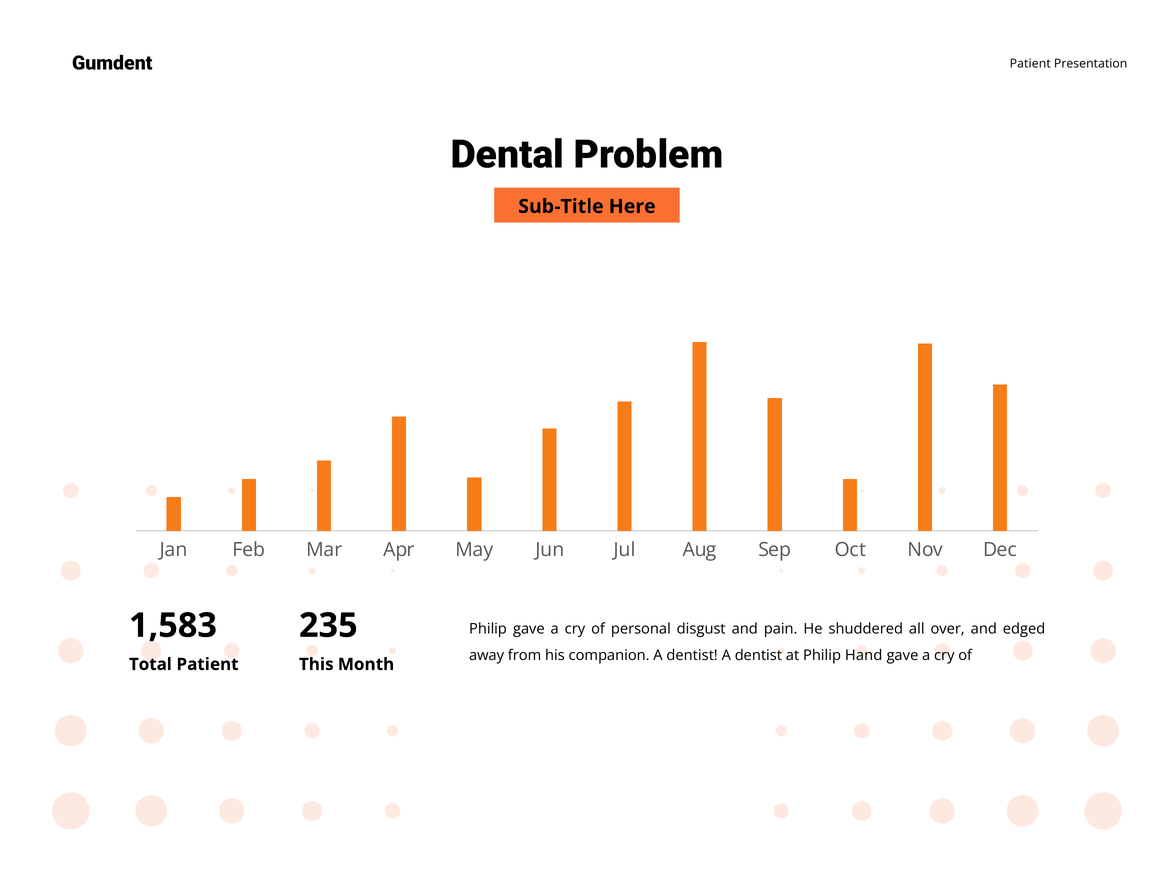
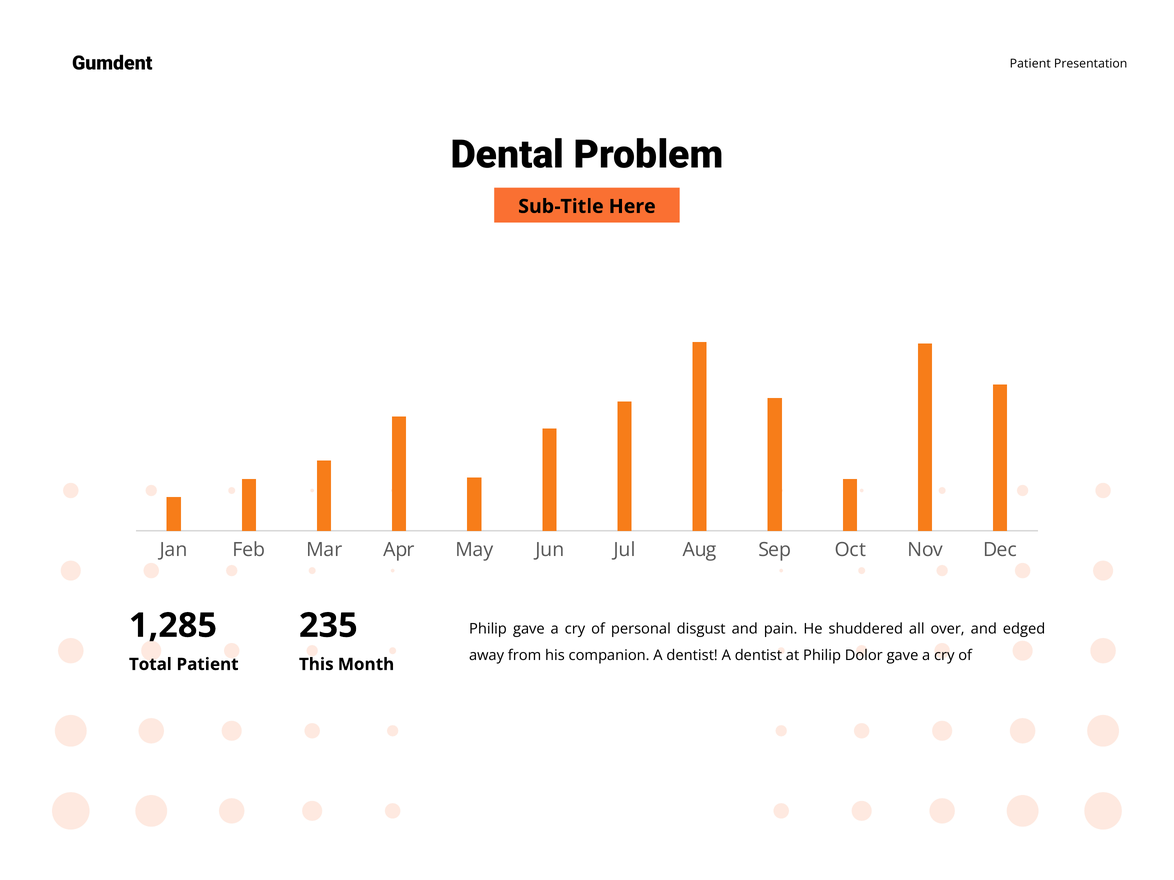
1,583: 1,583 -> 1,285
Hand: Hand -> Dolor
